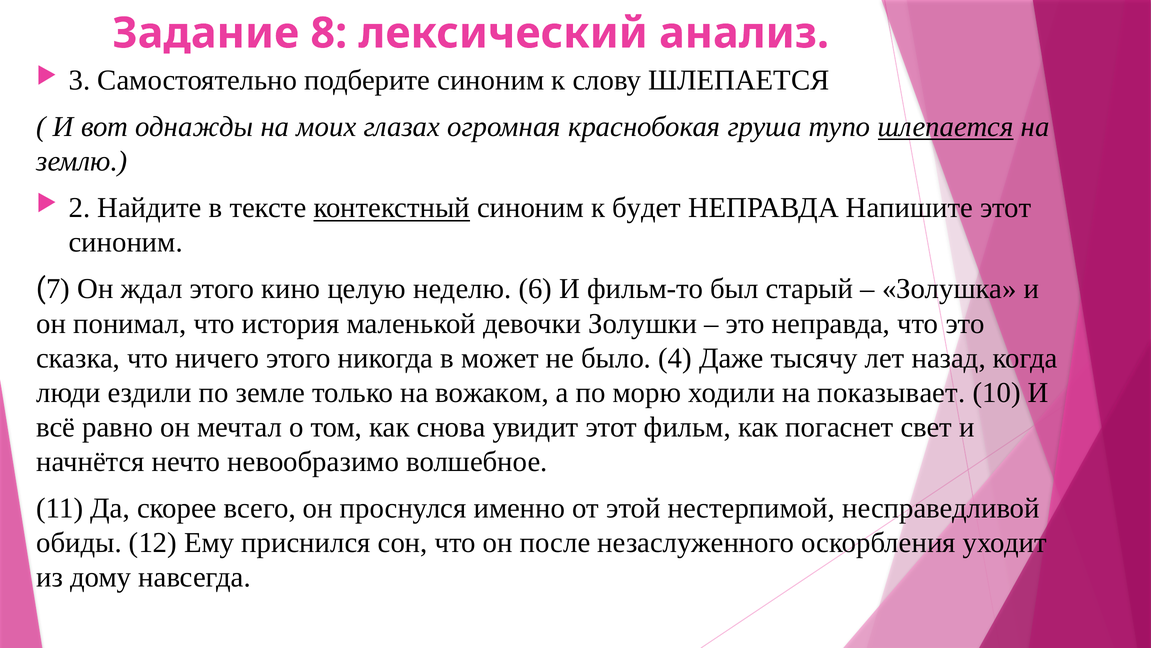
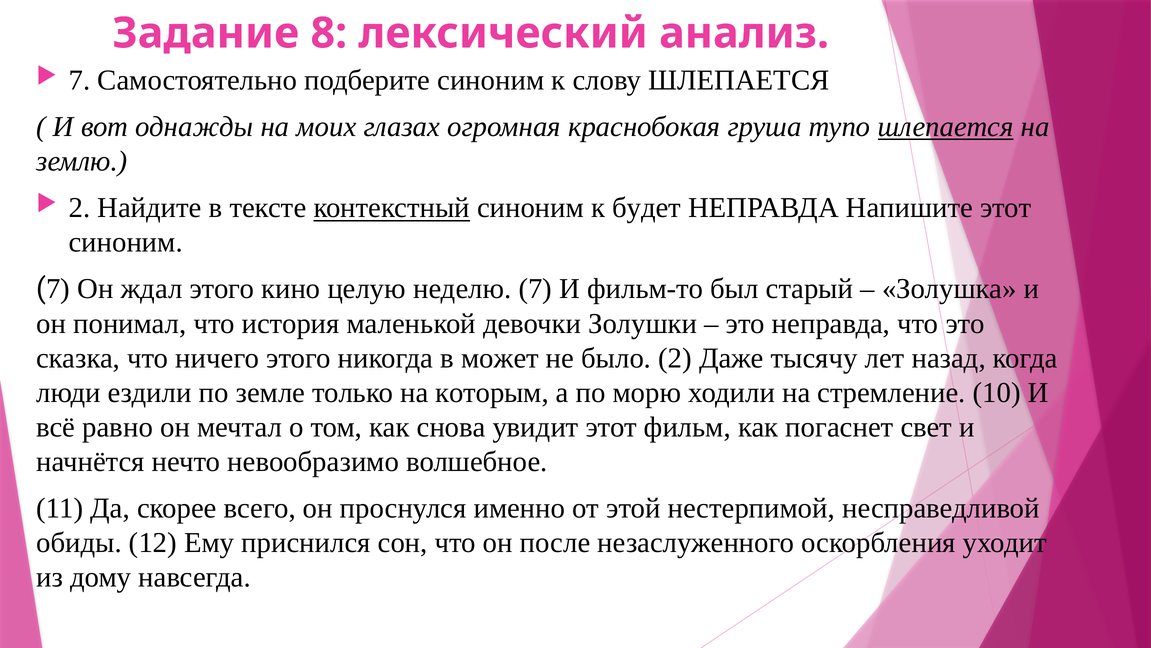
3 at (79, 80): 3 -> 7
неделю 6: 6 -> 7
было 4: 4 -> 2
вожаком: вожаком -> которым
показывает: показывает -> стремление
